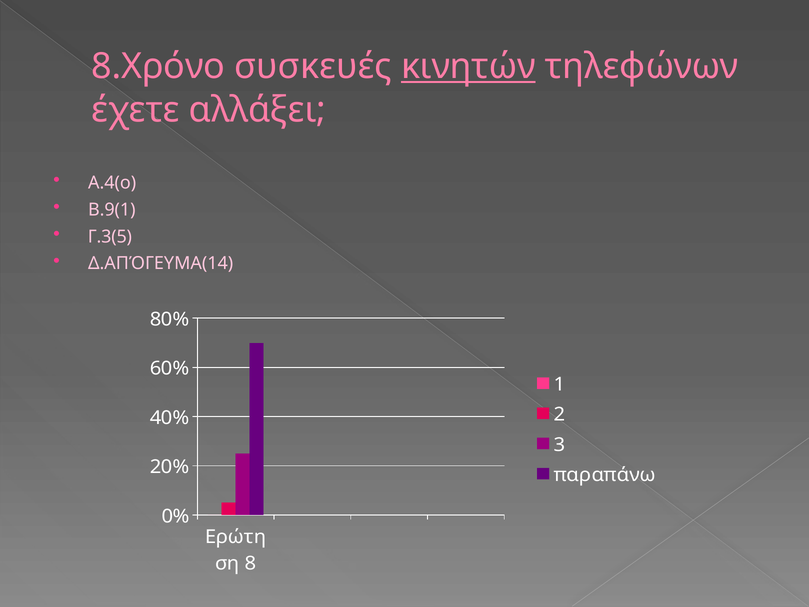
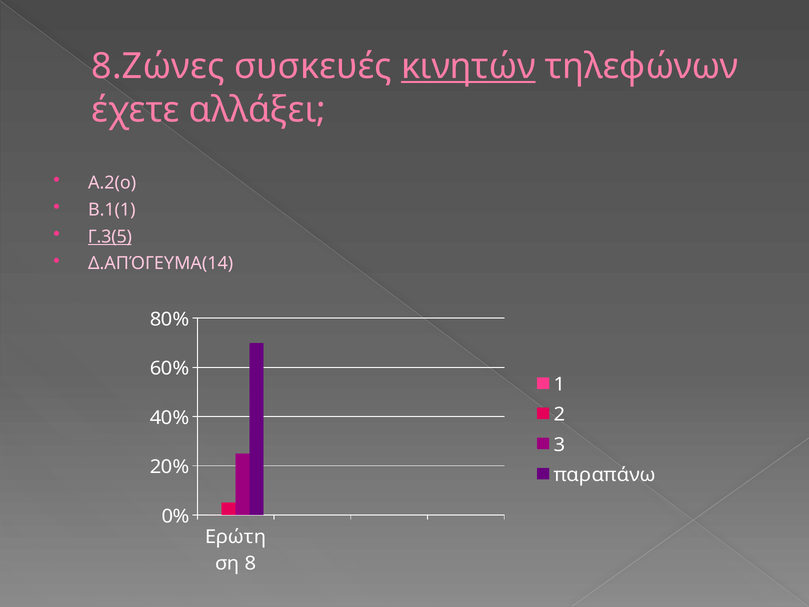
8.Χρόνο: 8.Χρόνο -> 8.Ζώνες
Α.4(ο: Α.4(ο -> Α.2(ο
Β.9(1: Β.9(1 -> Β.1(1
Γ.3(5 underline: none -> present
